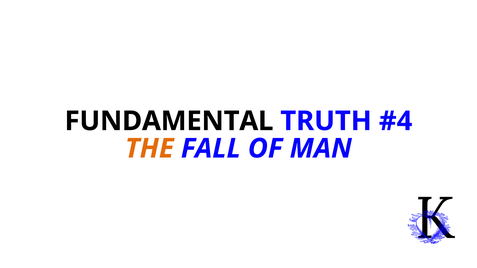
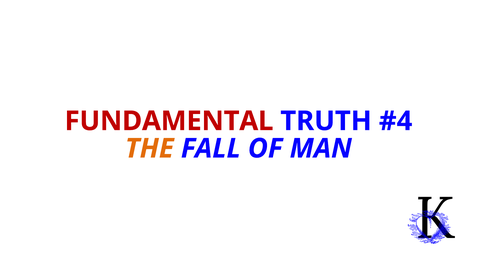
FUNDAMENTAL colour: black -> red
